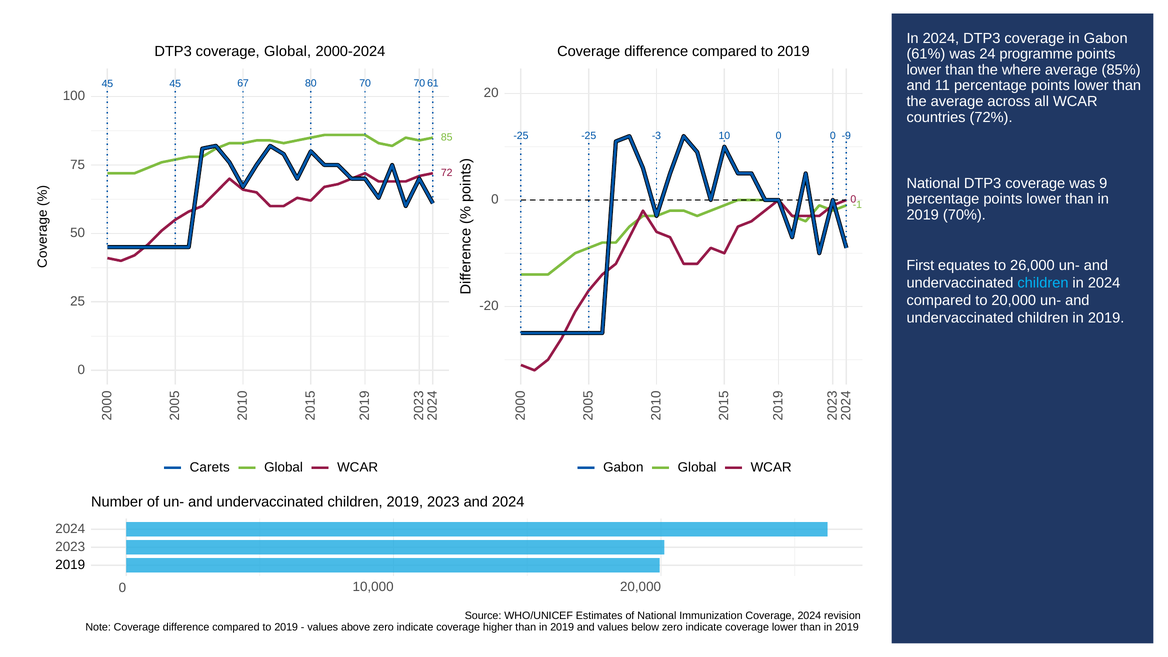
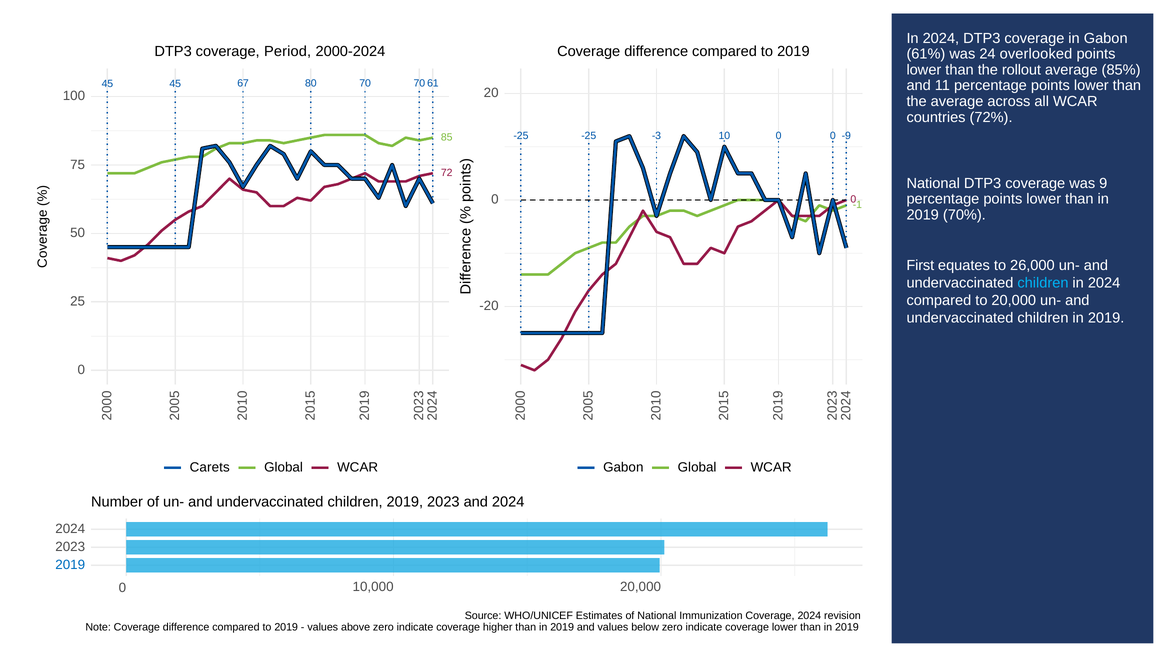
coverage Global: Global -> Period
programme: programme -> overlooked
where: where -> rollout
2019 at (70, 565) colour: black -> blue
